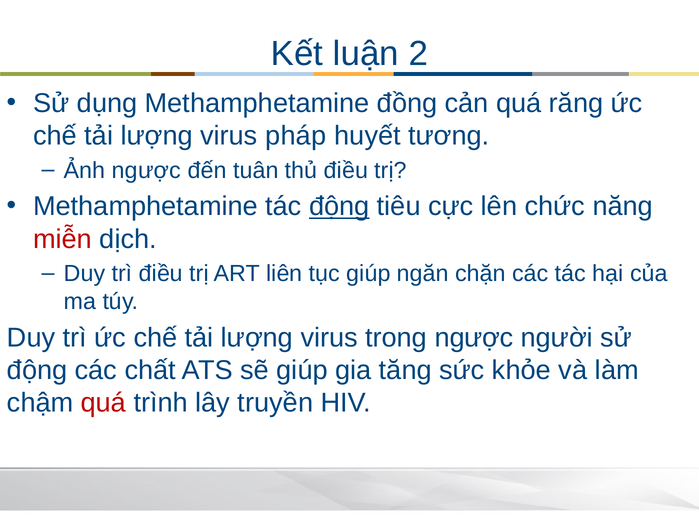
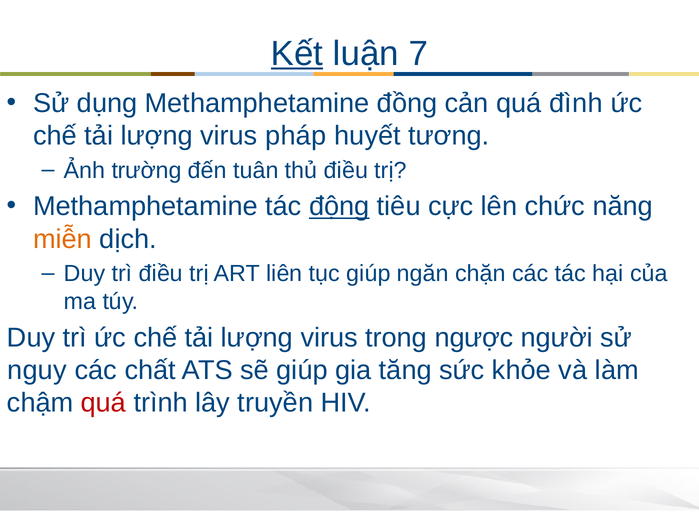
Kết underline: none -> present
2: 2 -> 7
răng: răng -> đình
Ảnh ngược: ngược -> trường
miễn colour: red -> orange
động at (37, 371): động -> nguy
